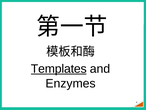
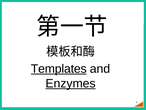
Enzymes underline: none -> present
